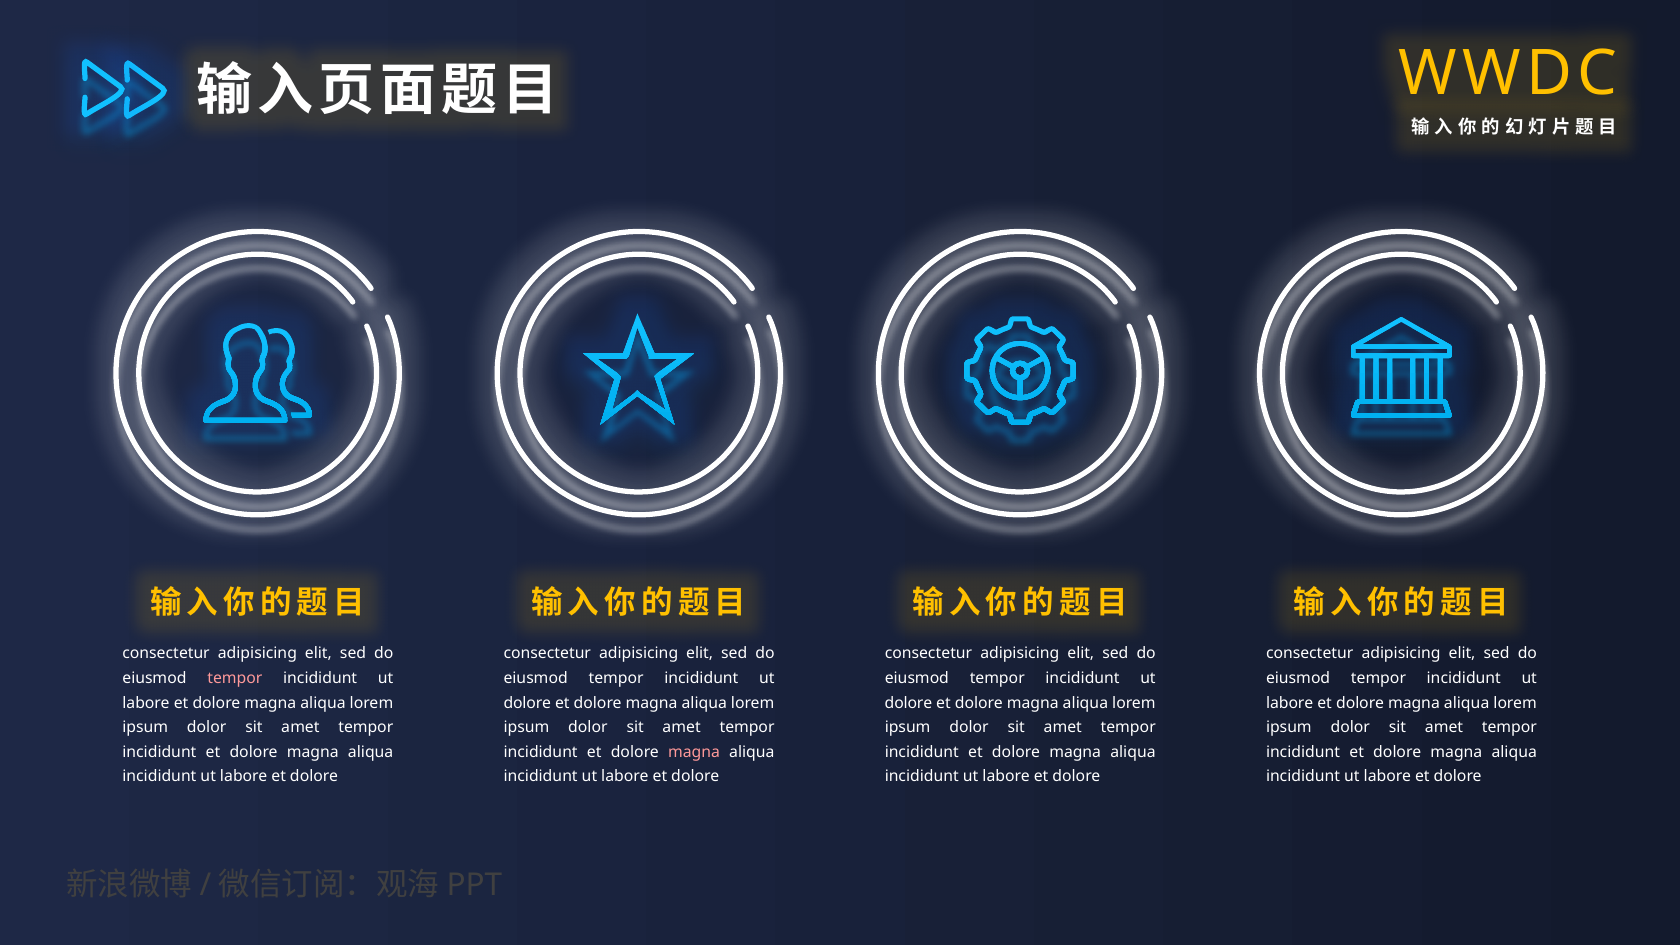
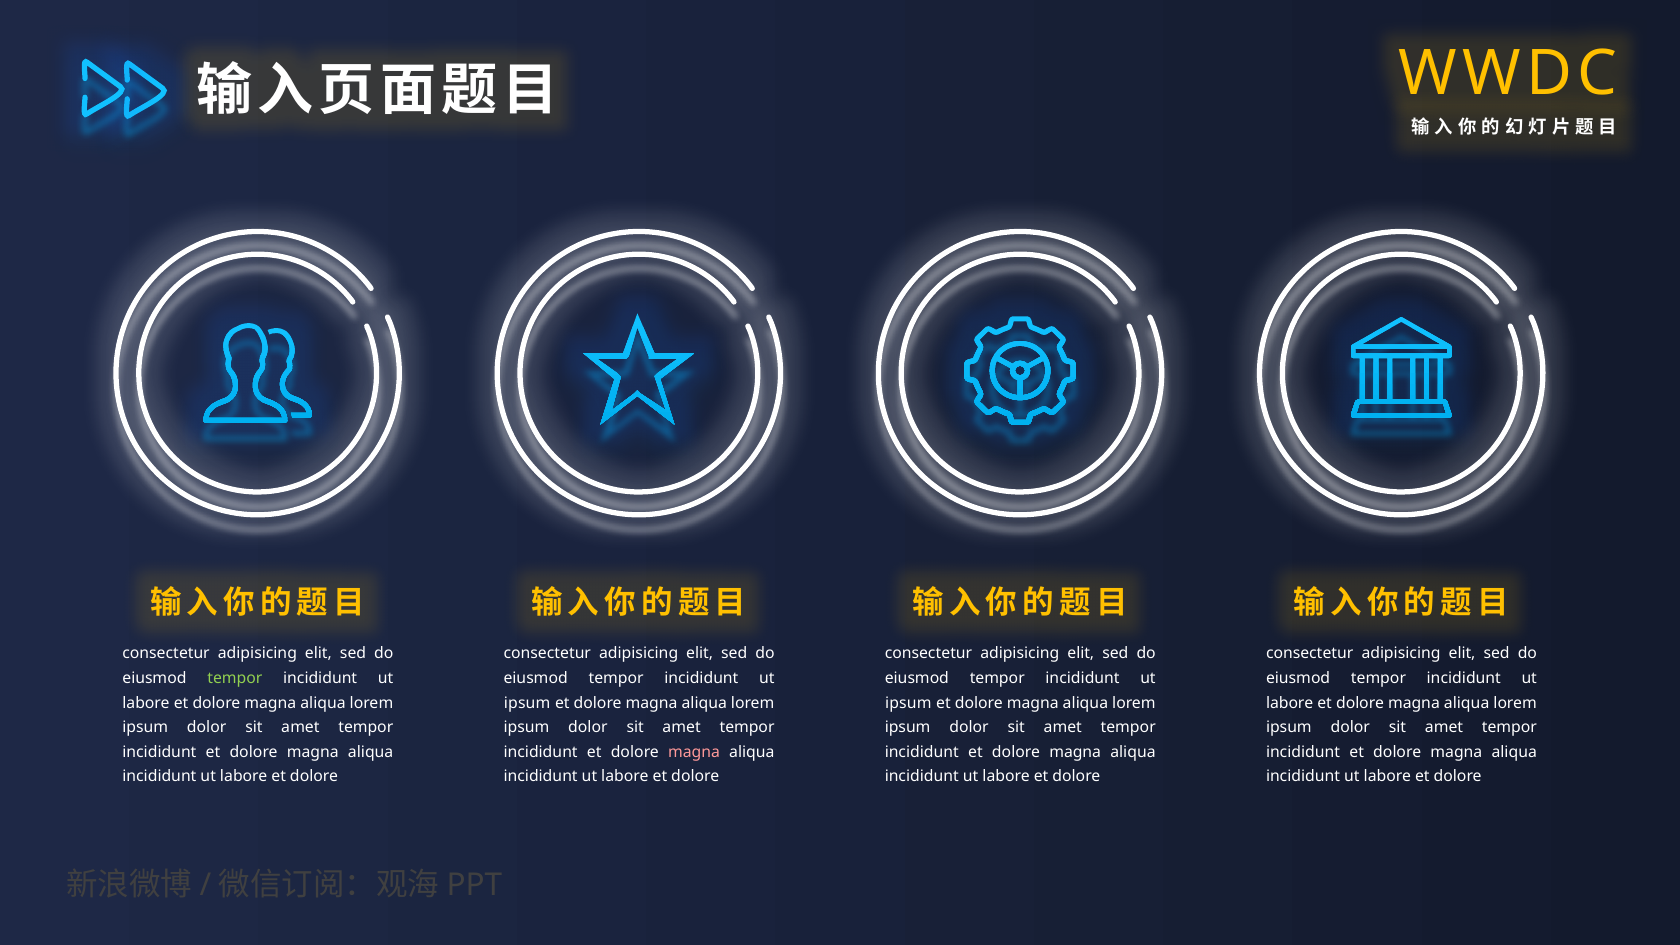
tempor at (235, 678) colour: pink -> light green
dolore at (527, 703): dolore -> ipsum
dolore at (908, 703): dolore -> ipsum
